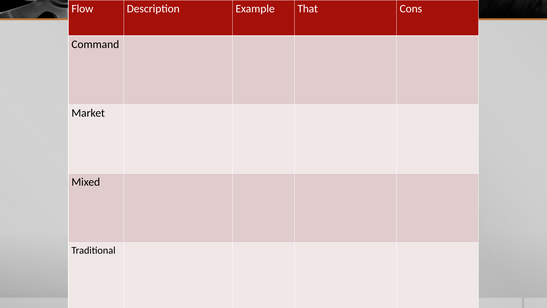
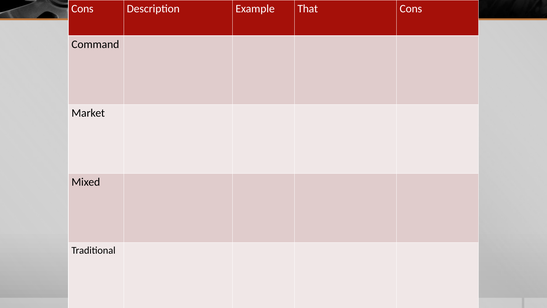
Flow at (82, 9): Flow -> Cons
